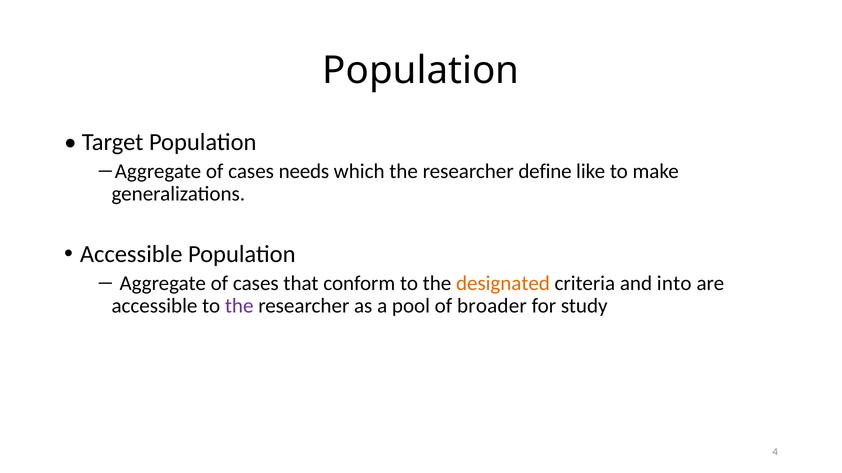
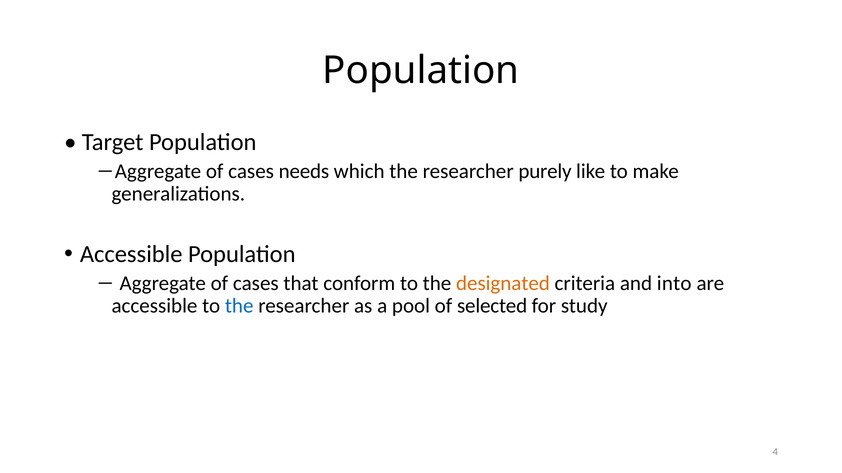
define: define -> purely
the at (239, 306) colour: purple -> blue
broader: broader -> selected
